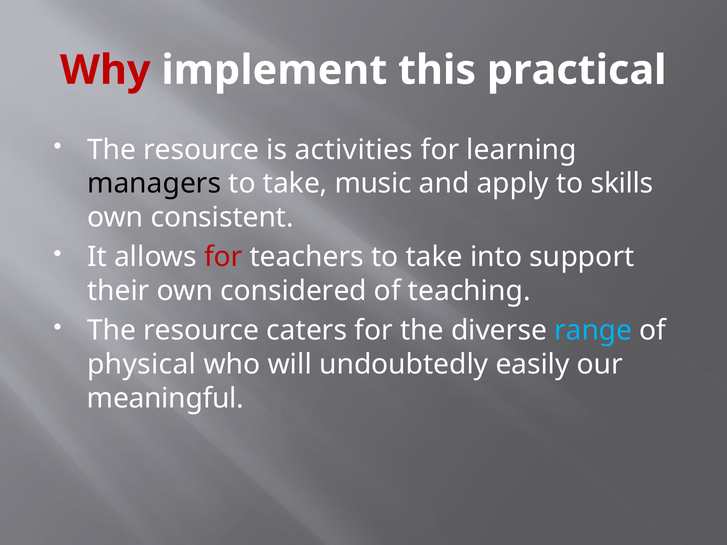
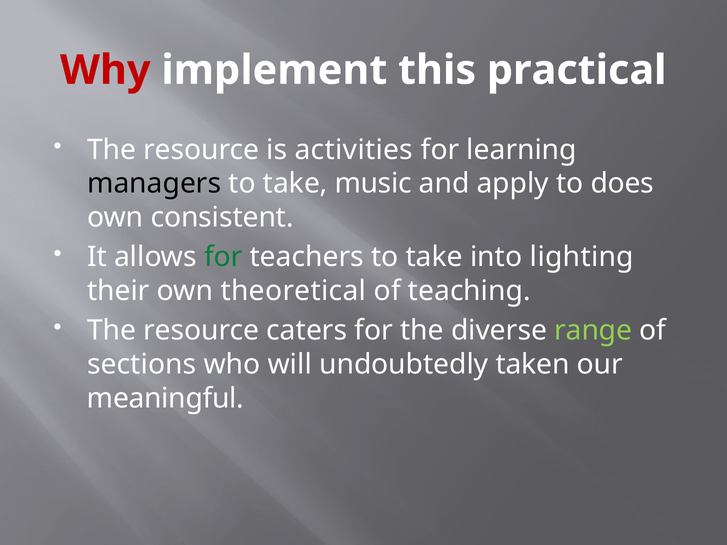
skills: skills -> does
for at (223, 257) colour: red -> green
support: support -> lighting
considered: considered -> theoretical
range colour: light blue -> light green
physical: physical -> sections
easily: easily -> taken
